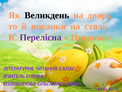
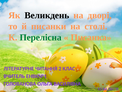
Перелісна colour: purple -> green
